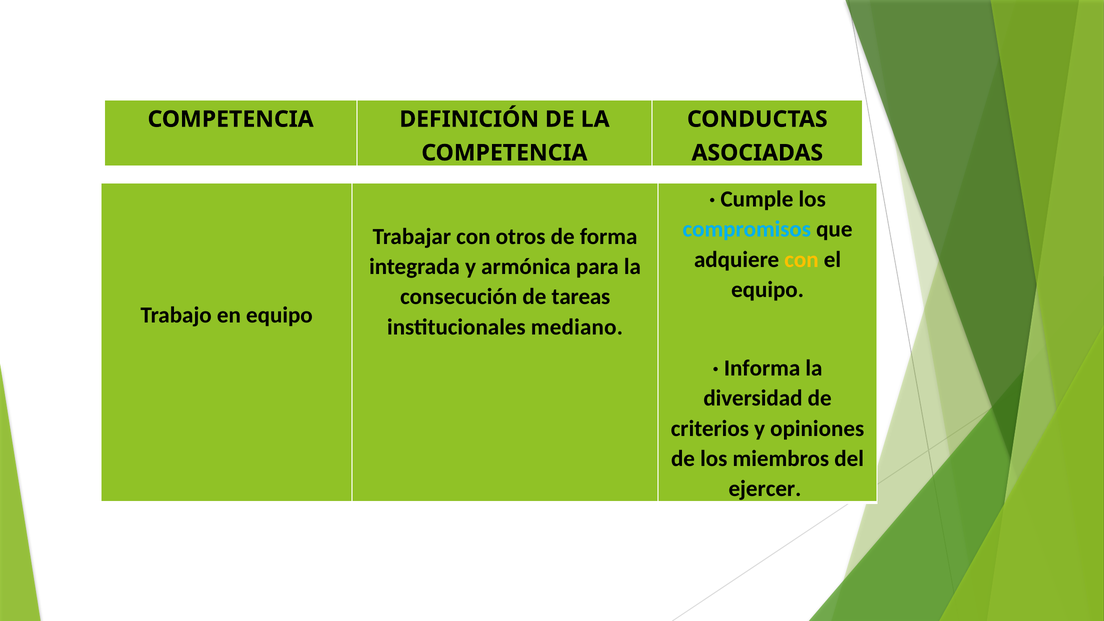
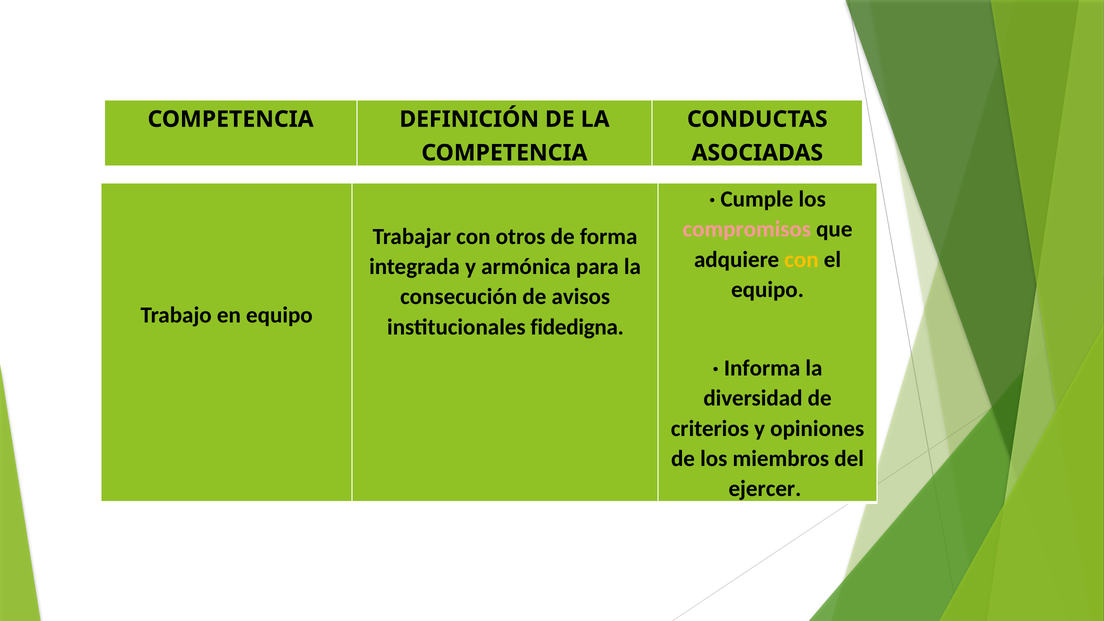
compromisos colour: light blue -> pink
tareas: tareas -> avisos
mediano: mediano -> fidedigna
